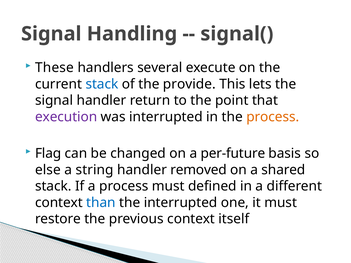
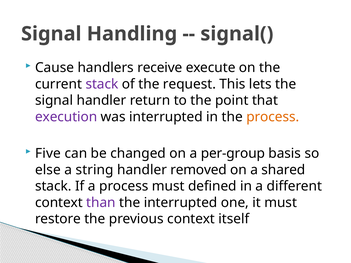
These: These -> Cause
several: several -> receive
stack at (102, 84) colour: blue -> purple
provide: provide -> request
Flag: Flag -> Five
per-future: per-future -> per-group
than colour: blue -> purple
